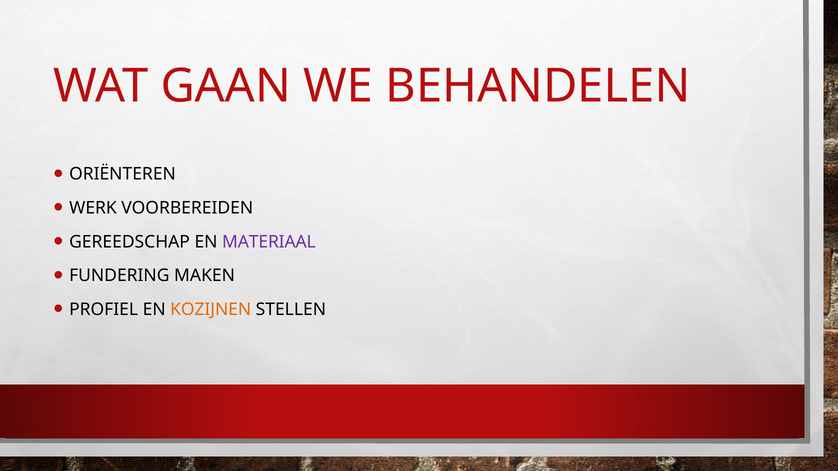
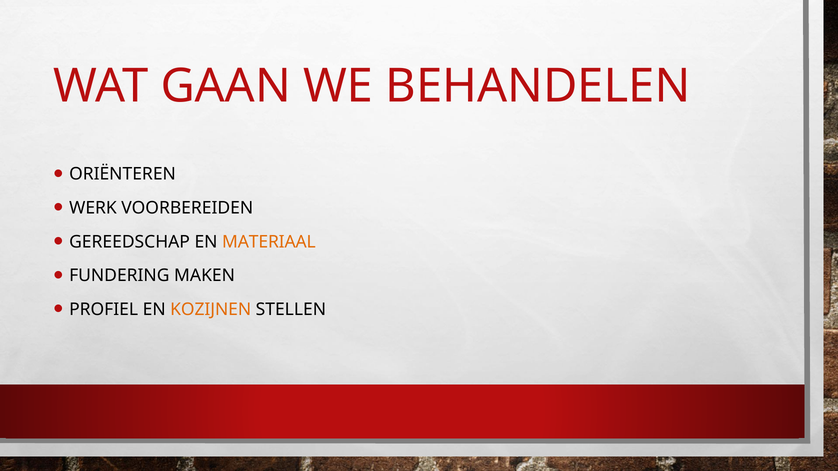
MATERIAAL colour: purple -> orange
